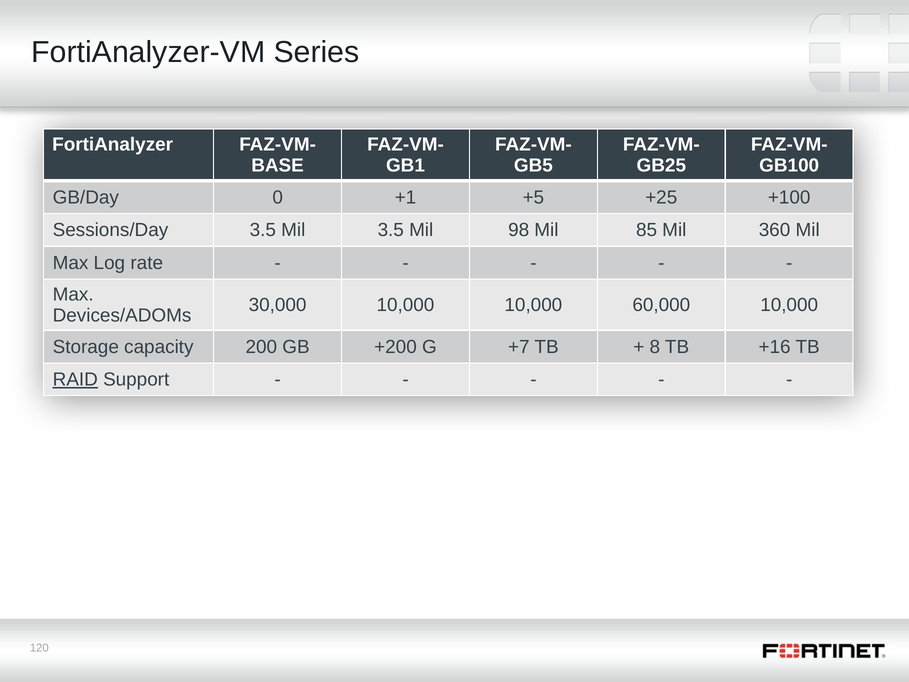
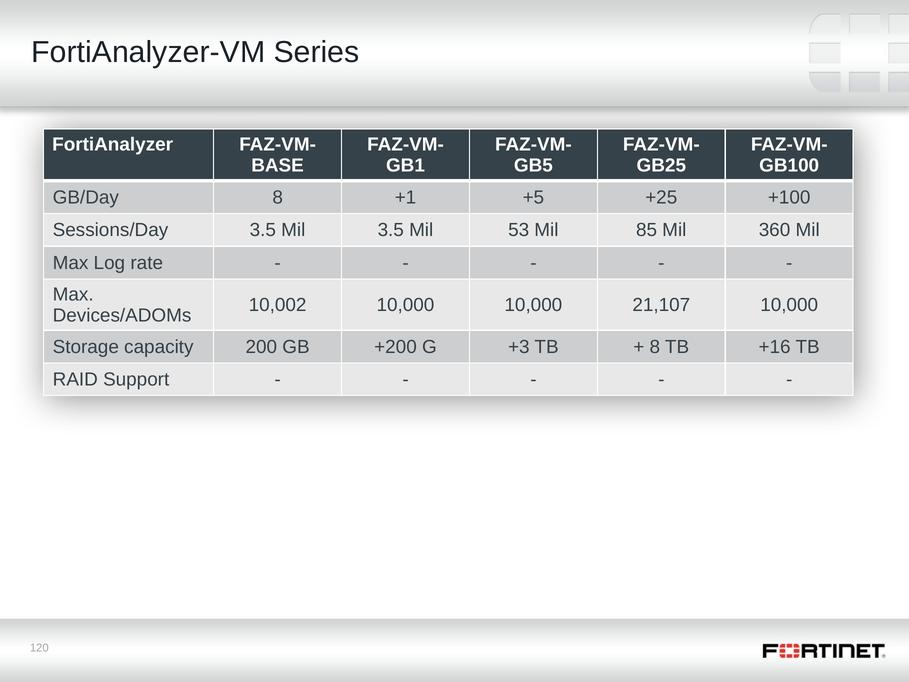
GB/Day 0: 0 -> 8
98: 98 -> 53
30,000: 30,000 -> 10,002
60,000: 60,000 -> 21,107
+7: +7 -> +3
RAID underline: present -> none
